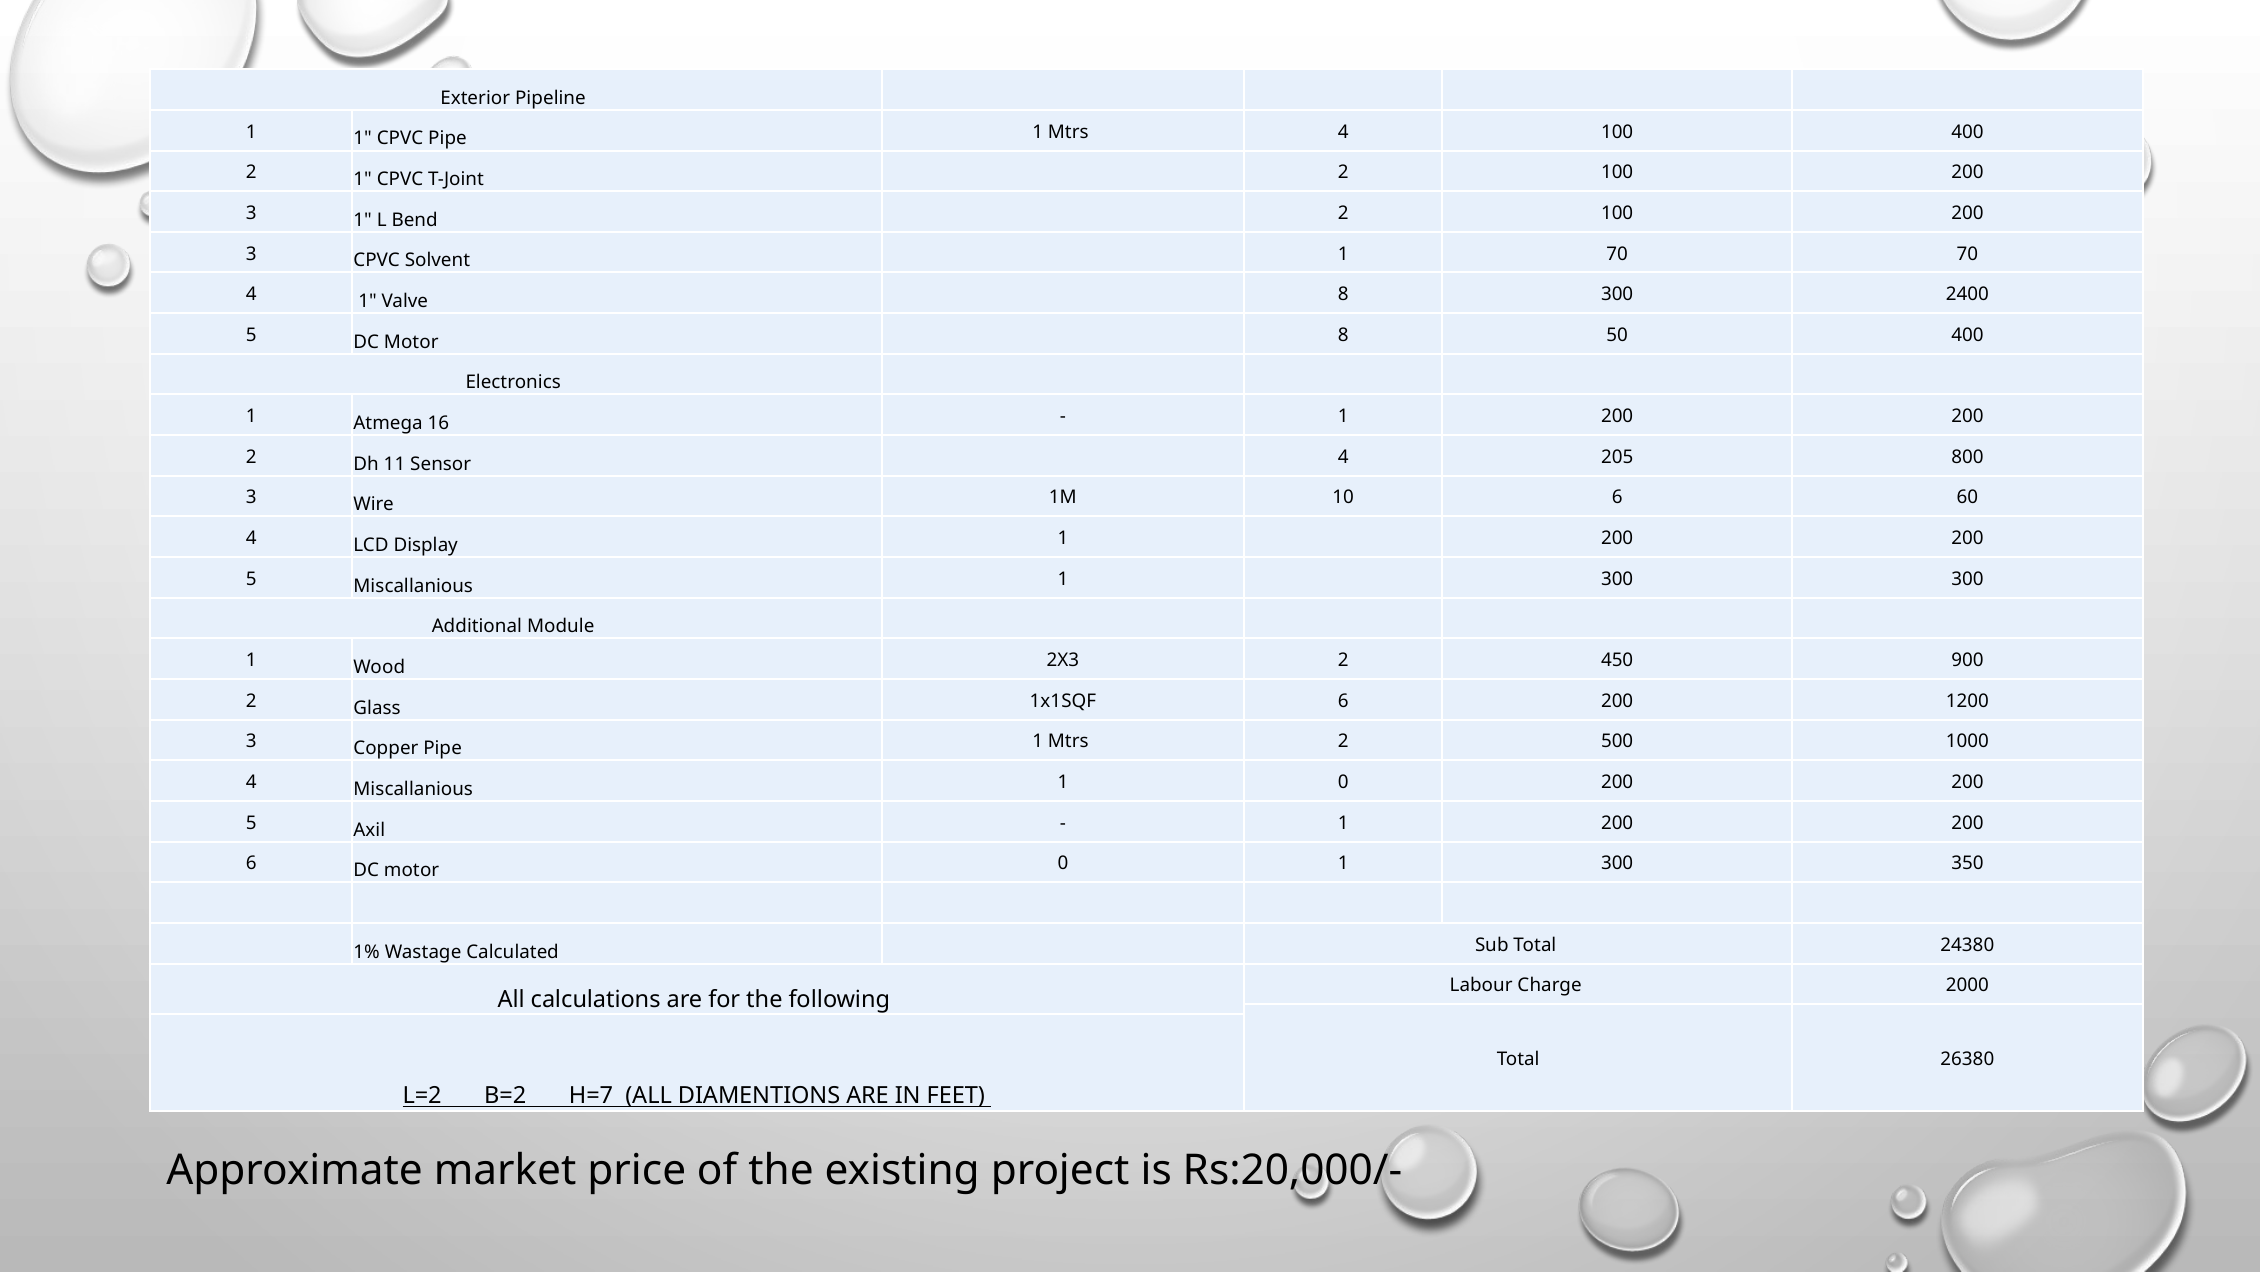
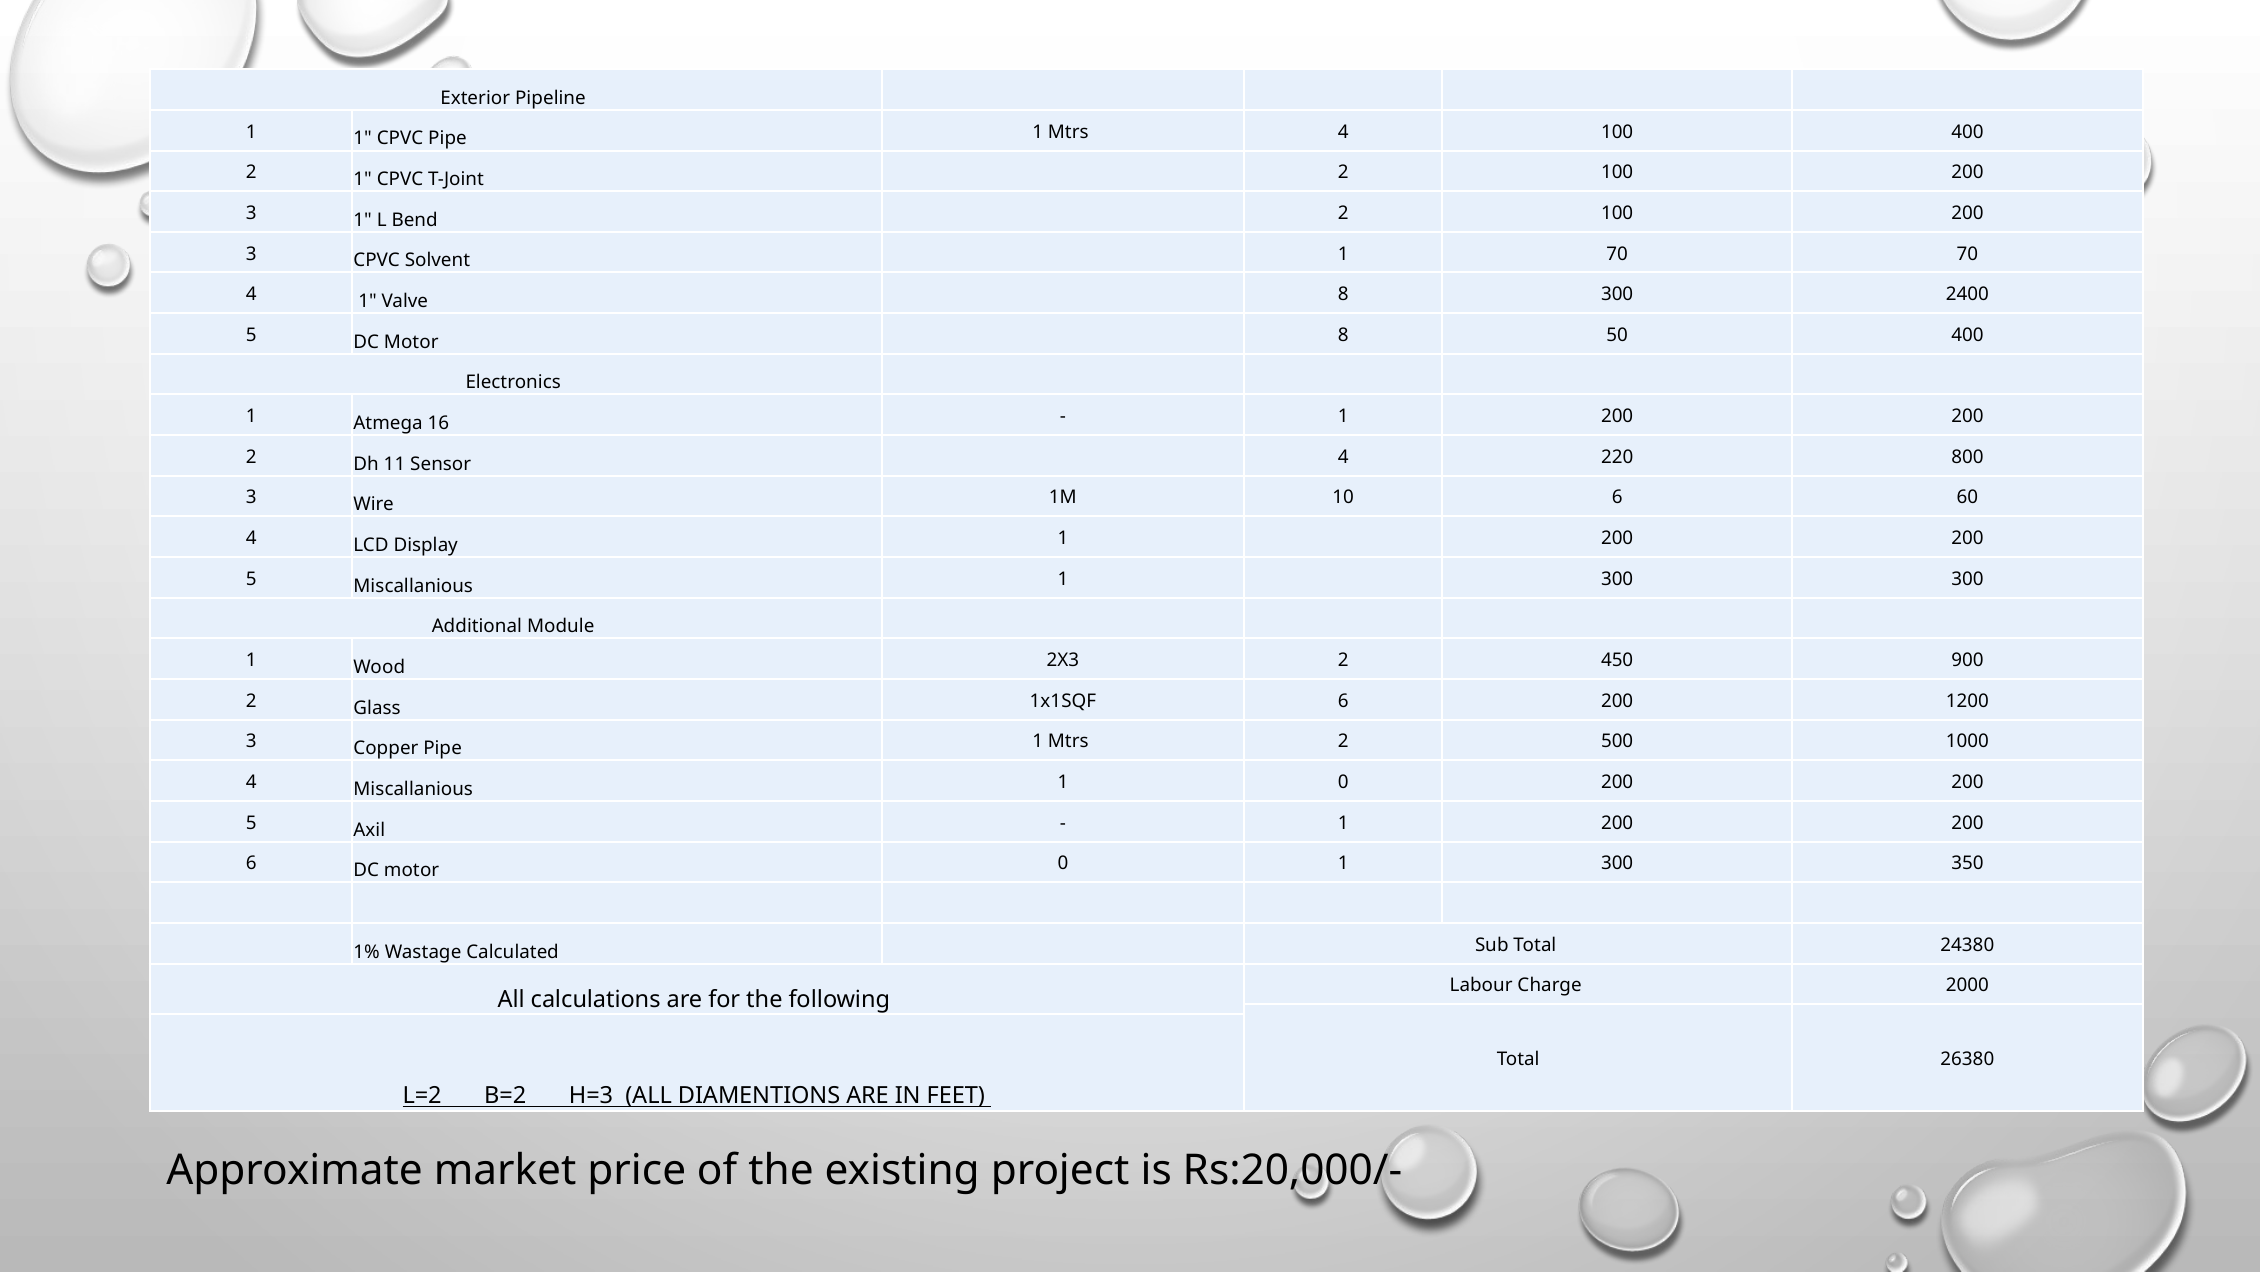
205: 205 -> 220
H=7: H=7 -> H=3
